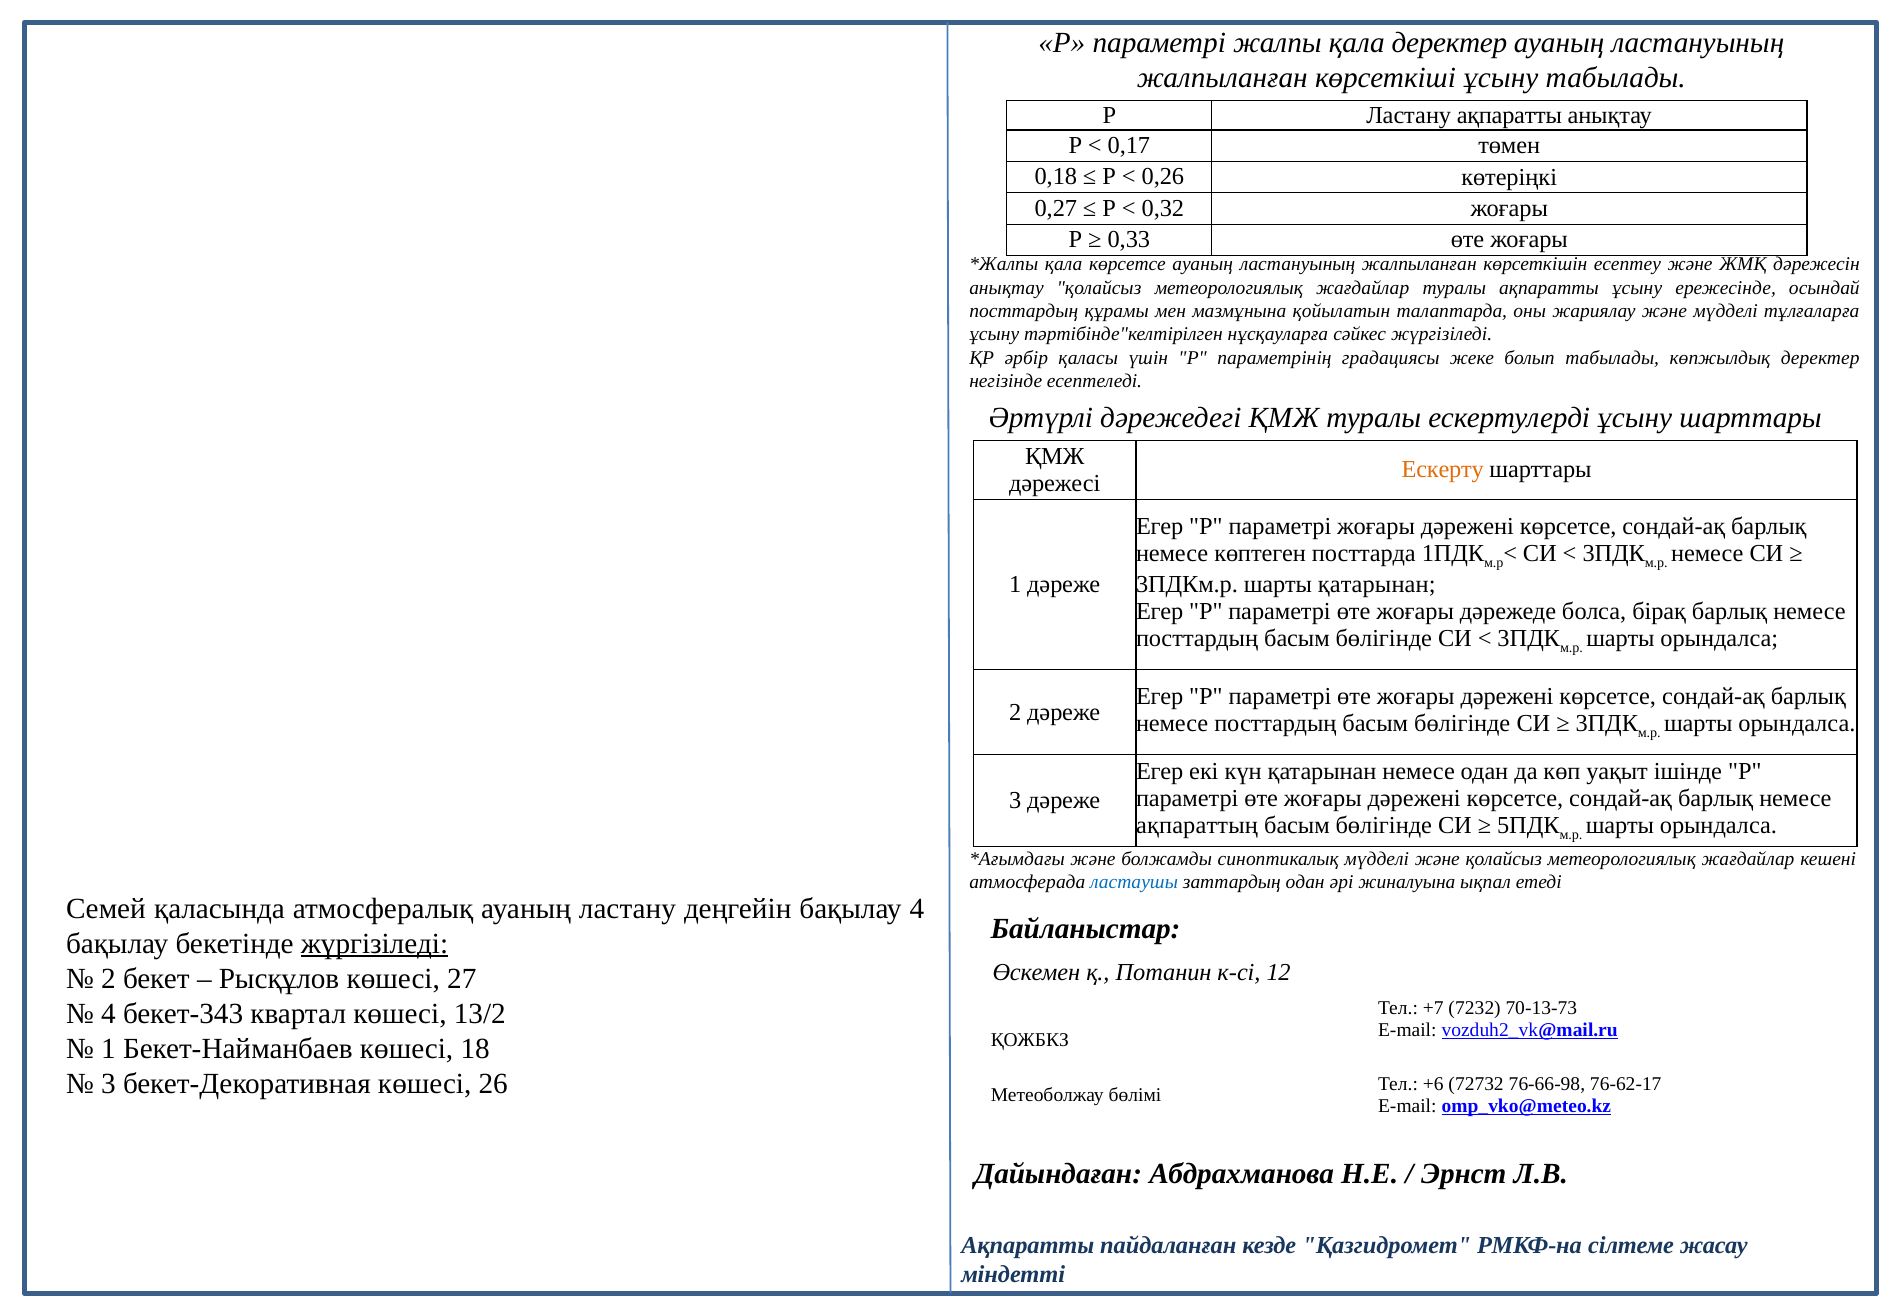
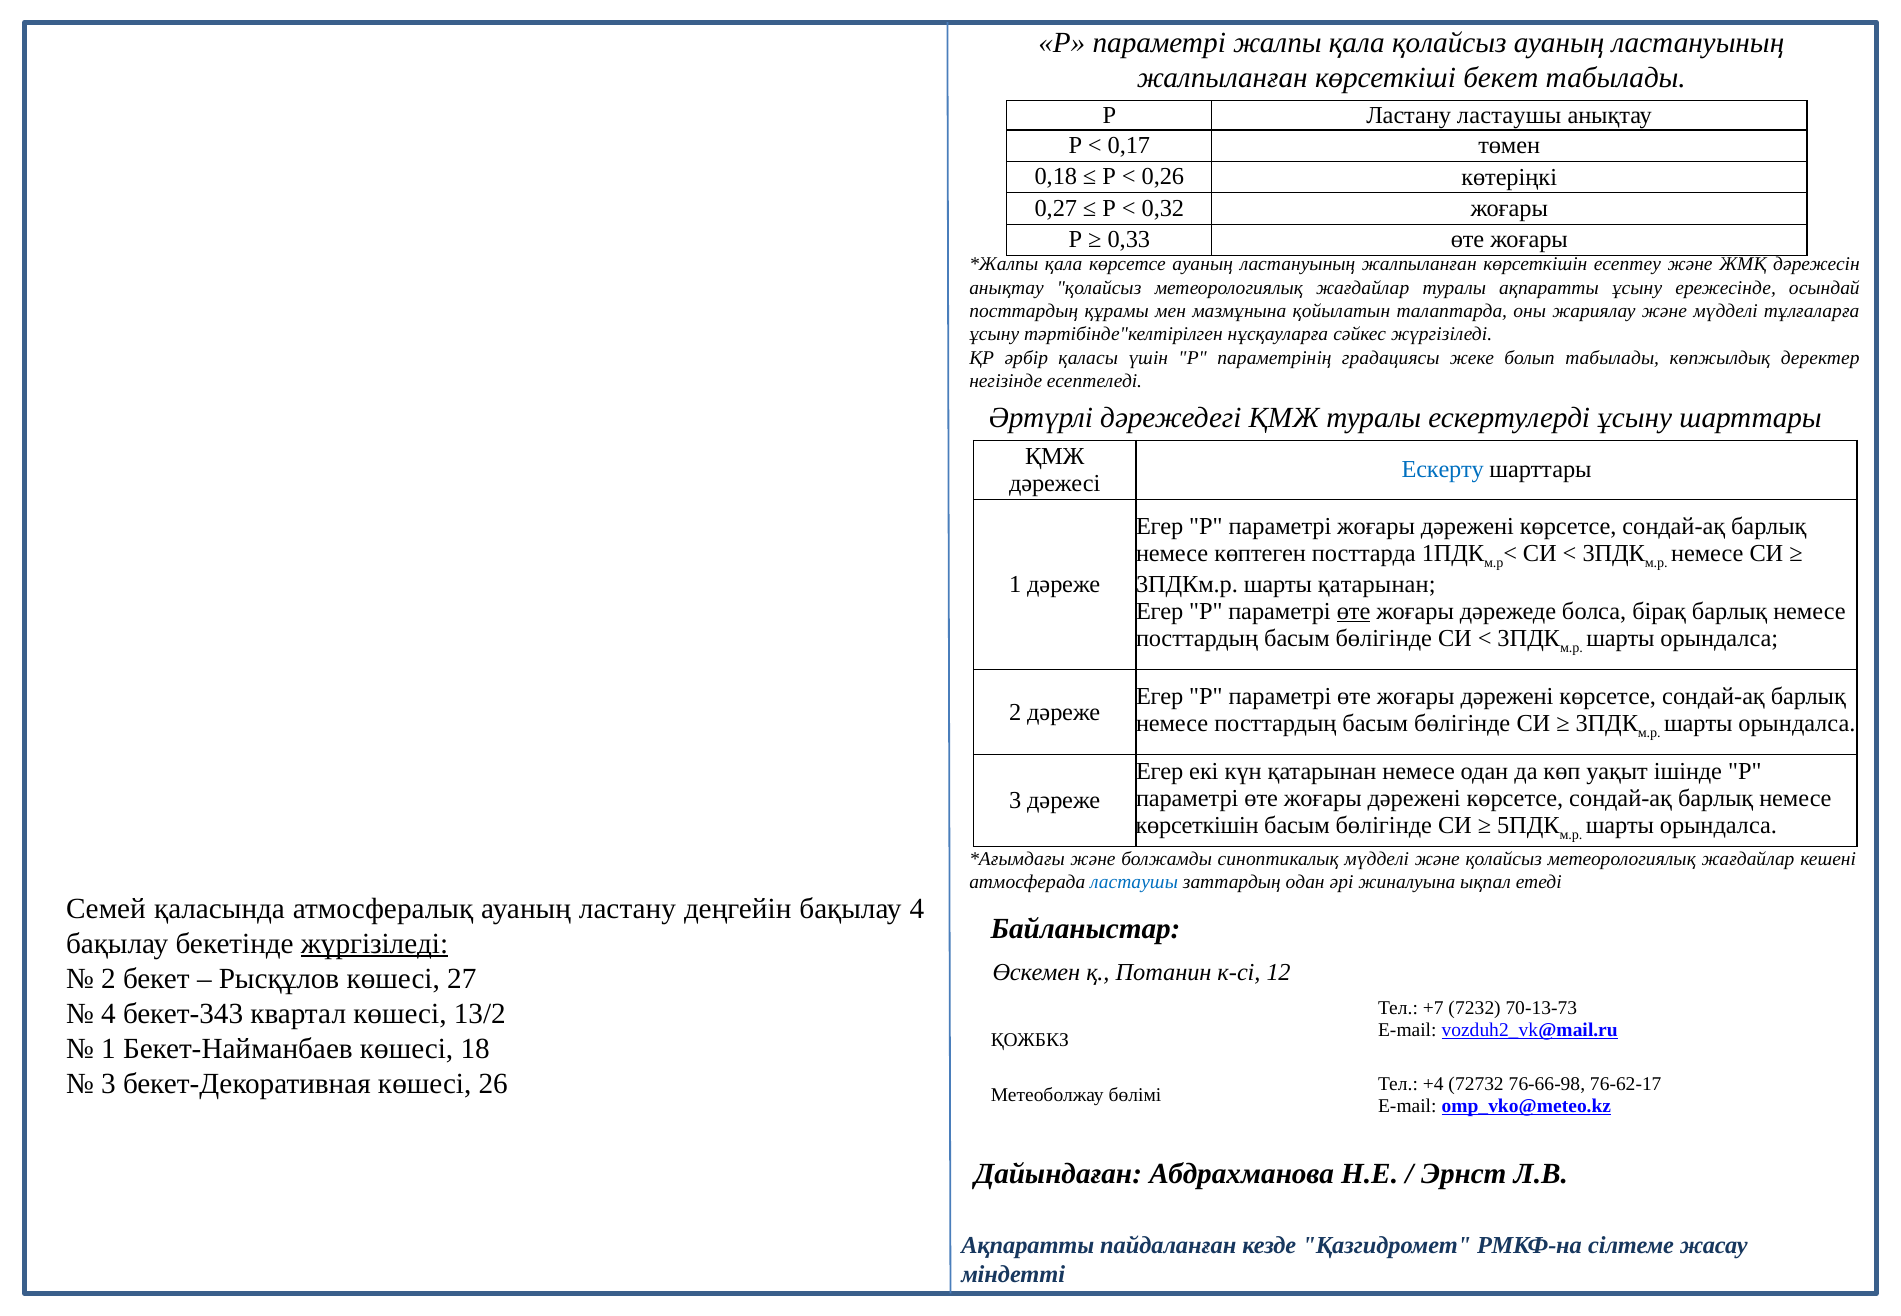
қала деректер: деректер -> қолайсыз
көрсеткіші ұсыну: ұсыну -> бекет
Ластану ақпаратты: ақпаратты -> ластаушы
Ескерту colour: orange -> blue
өте at (1354, 611) underline: none -> present
ақпараттың at (1197, 826): ақпараттың -> көрсеткішін
+6: +6 -> +4
